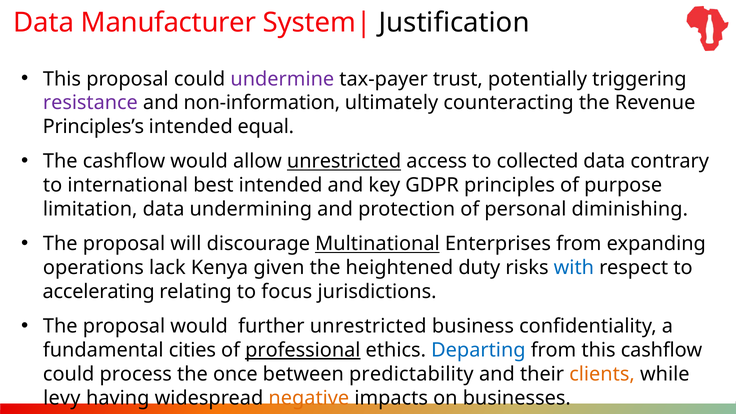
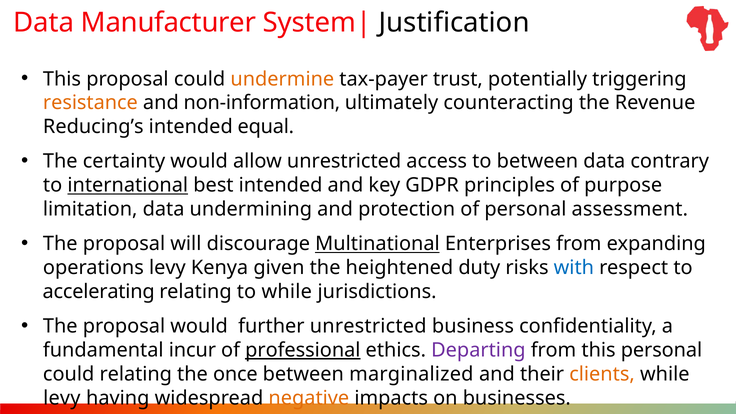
undermine colour: purple -> orange
resistance colour: purple -> orange
Principles’s: Principles’s -> Reducing’s
The cashflow: cashflow -> certainty
unrestricted at (344, 161) underline: present -> none
to collected: collected -> between
international underline: none -> present
diminishing: diminishing -> assessment
operations lack: lack -> levy
to focus: focus -> while
cities: cities -> incur
Departing colour: blue -> purple
this cashflow: cashflow -> personal
could process: process -> relating
predictability: predictability -> marginalized
